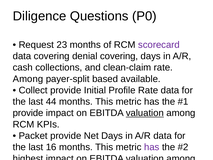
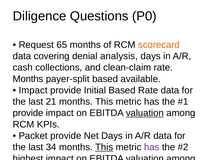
23: 23 -> 65
scorecard colour: purple -> orange
denial covering: covering -> analysis
Among at (28, 79): Among -> Months
Collect at (33, 90): Collect -> Impact
Initial Profile: Profile -> Based
44: 44 -> 21
16: 16 -> 34
This at (104, 147) underline: none -> present
